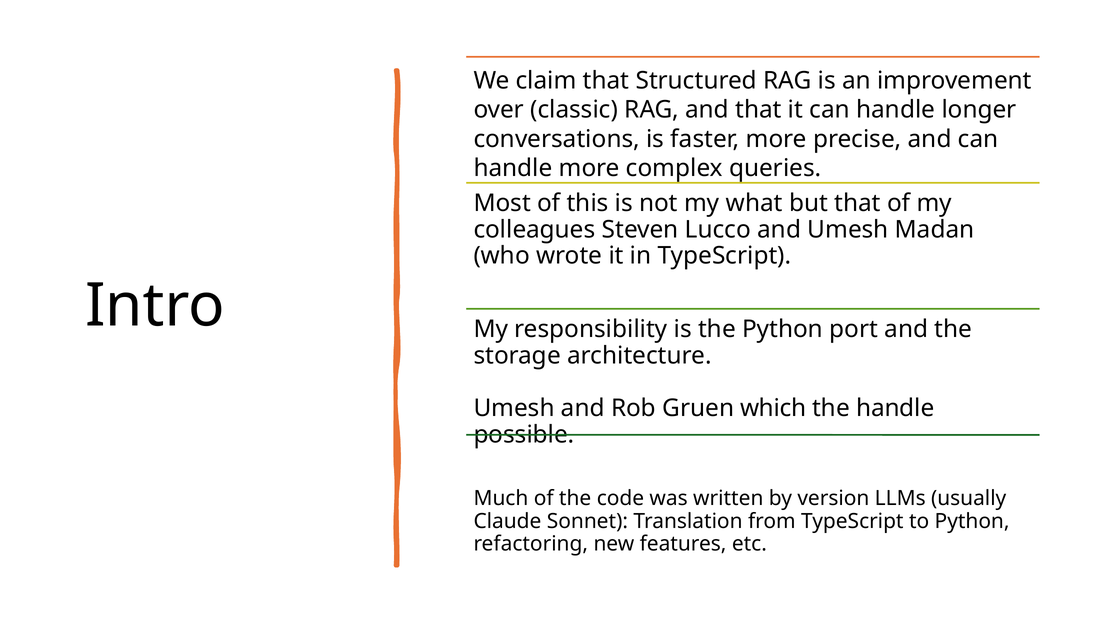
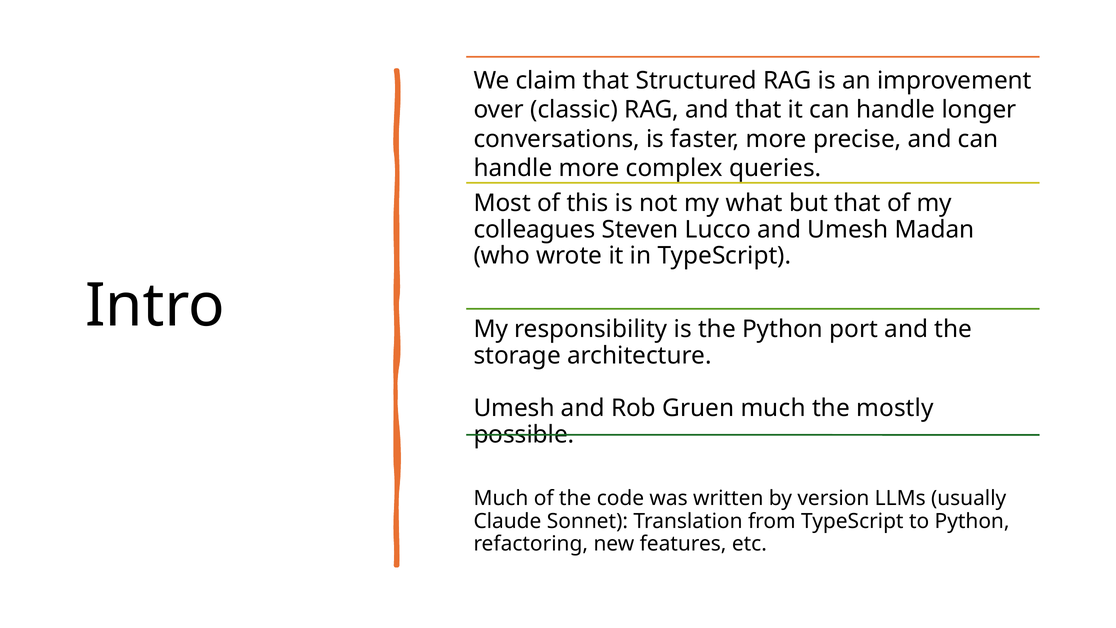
Gruen which: which -> much
the handle: handle -> mostly
